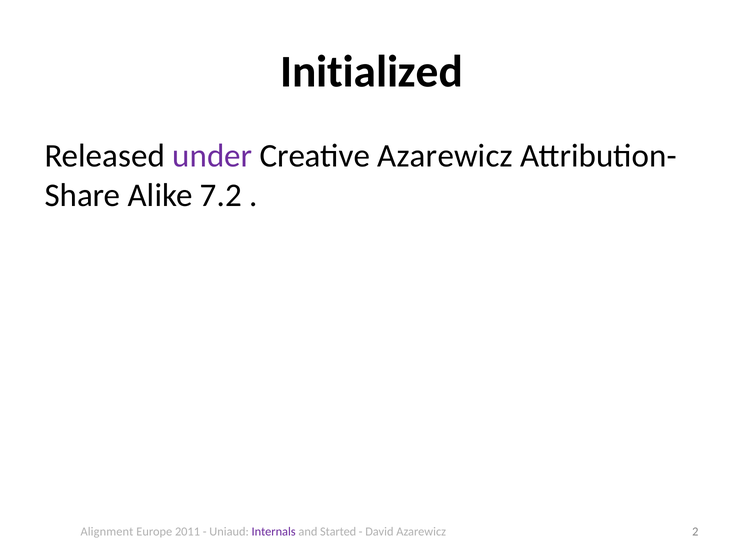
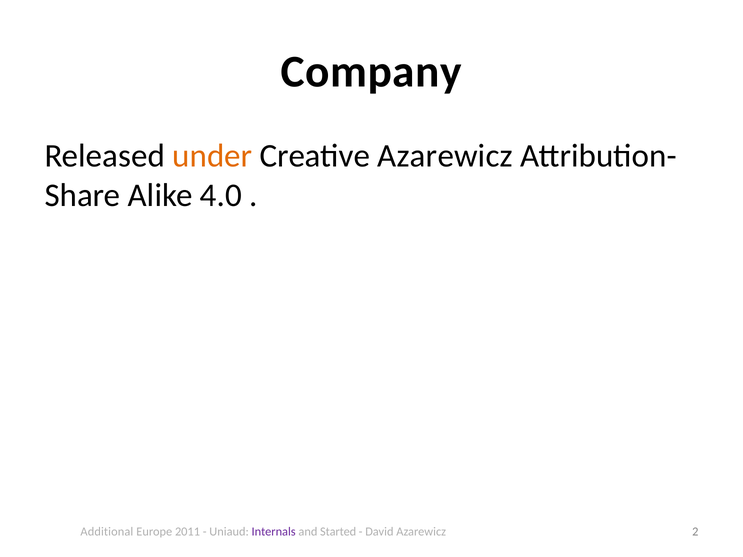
Initialized: Initialized -> Company
under colour: purple -> orange
7.2: 7.2 -> 4.0
Alignment: Alignment -> Additional
